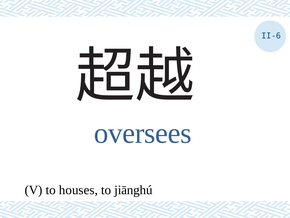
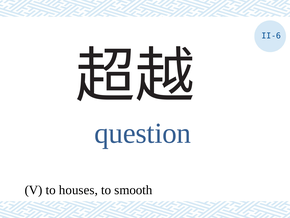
oversees: oversees -> question
jiānghú: jiānghú -> smooth
